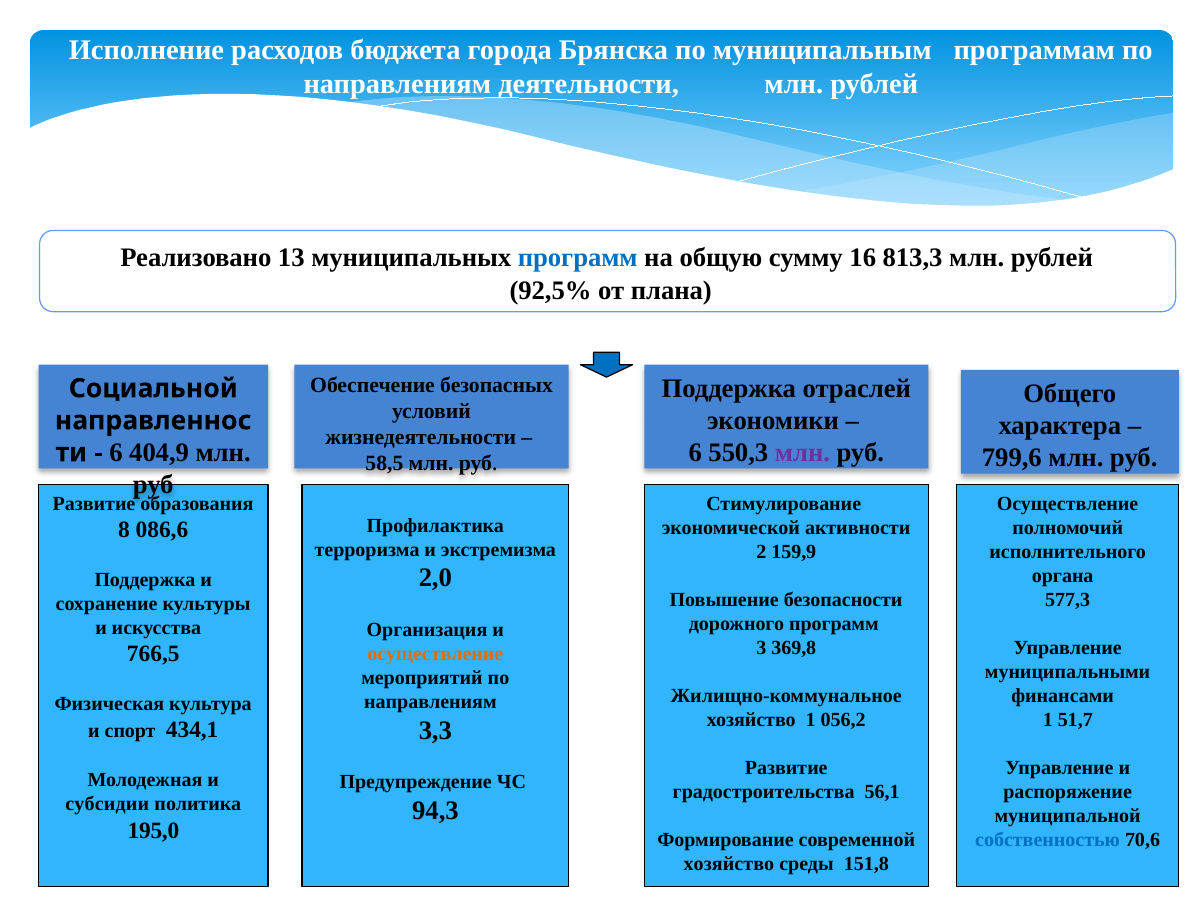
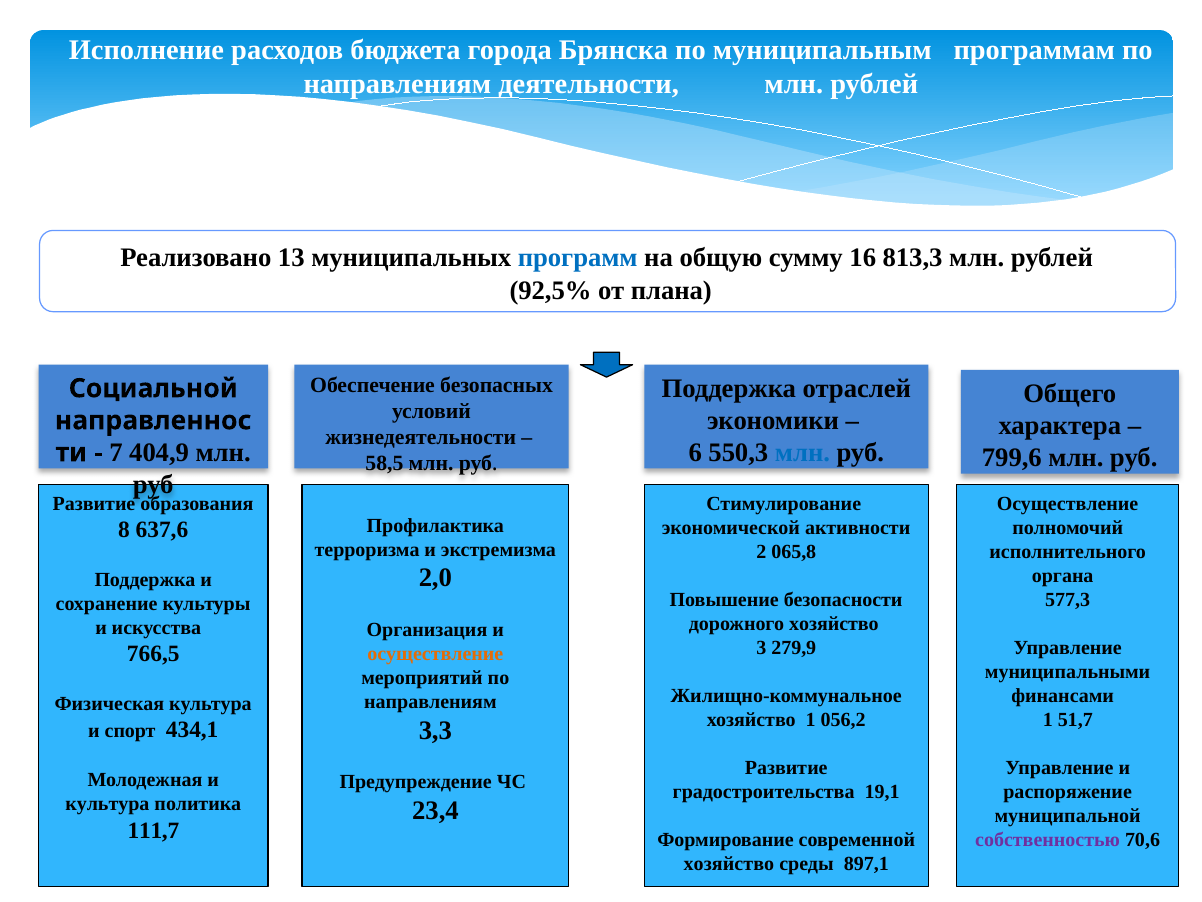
млн at (803, 452) colour: purple -> blue
6 at (116, 452): 6 -> 7
086,6: 086,6 -> 637,6
159,9: 159,9 -> 065,8
дорожного программ: программ -> хозяйство
369,8: 369,8 -> 279,9
56,1: 56,1 -> 19,1
субсидии at (107, 804): субсидии -> культура
94,3: 94,3 -> 23,4
195,0: 195,0 -> 111,7
собственностью colour: blue -> purple
151,8: 151,8 -> 897,1
